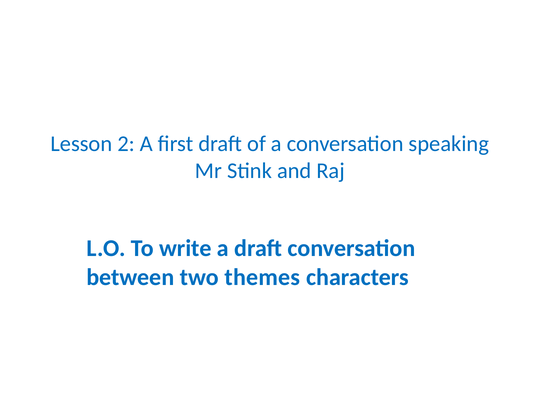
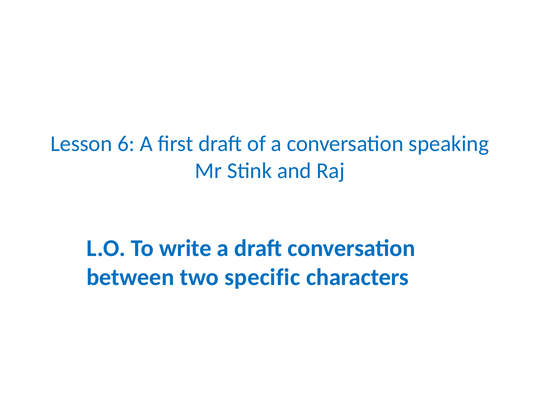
2: 2 -> 6
themes: themes -> specific
